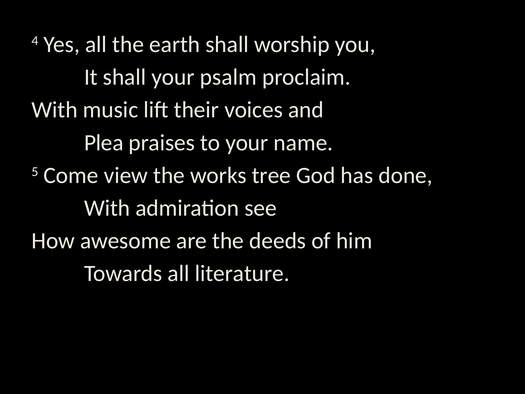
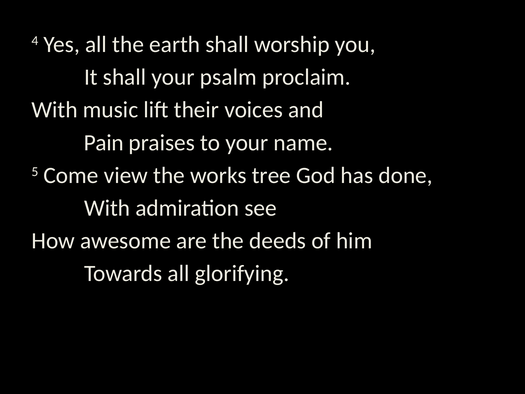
Plea: Plea -> Pain
literature: literature -> glorifying
